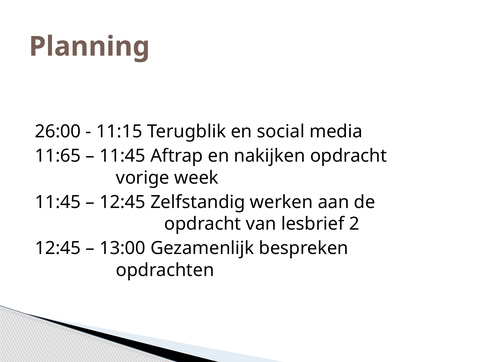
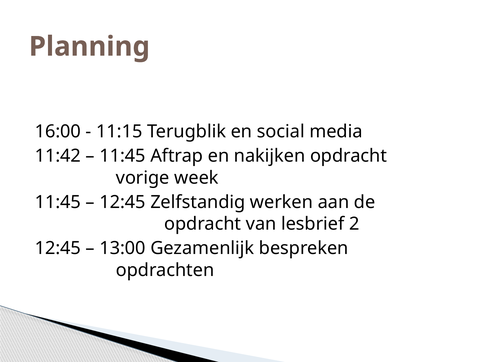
26:00: 26:00 -> 16:00
11:65: 11:65 -> 11:42
